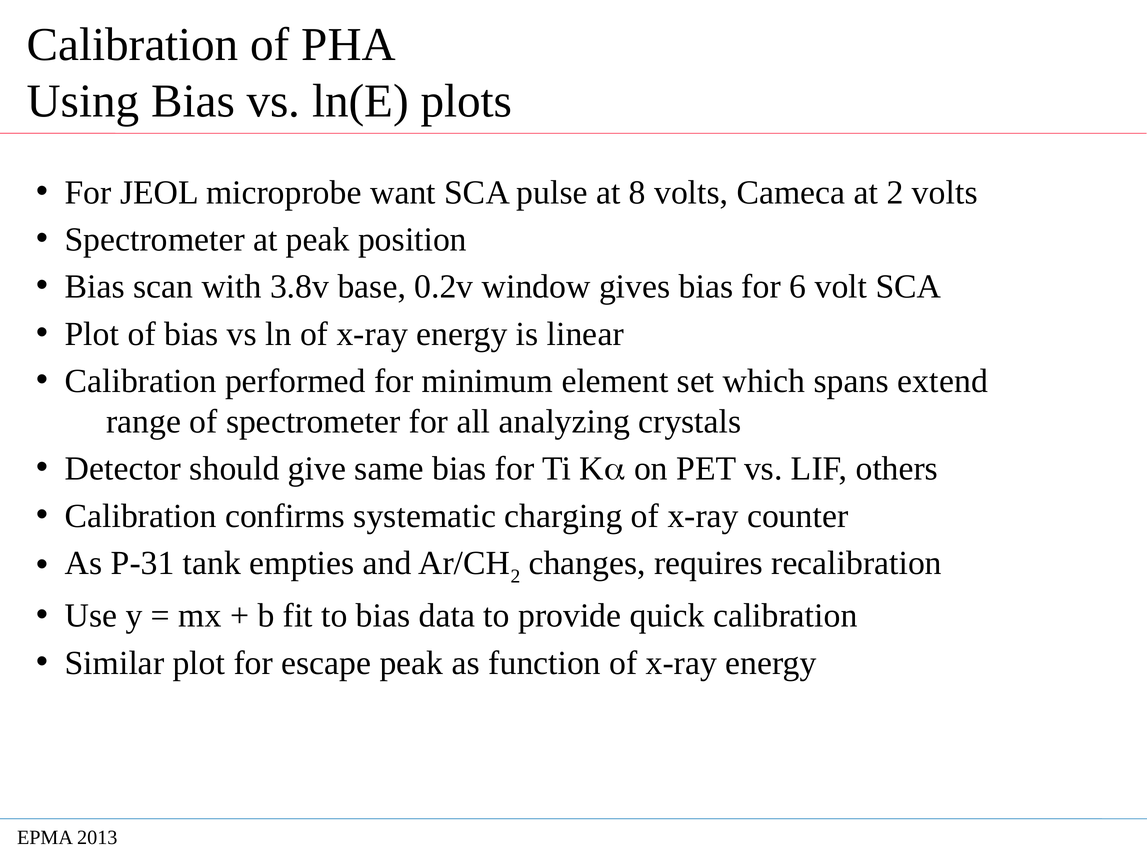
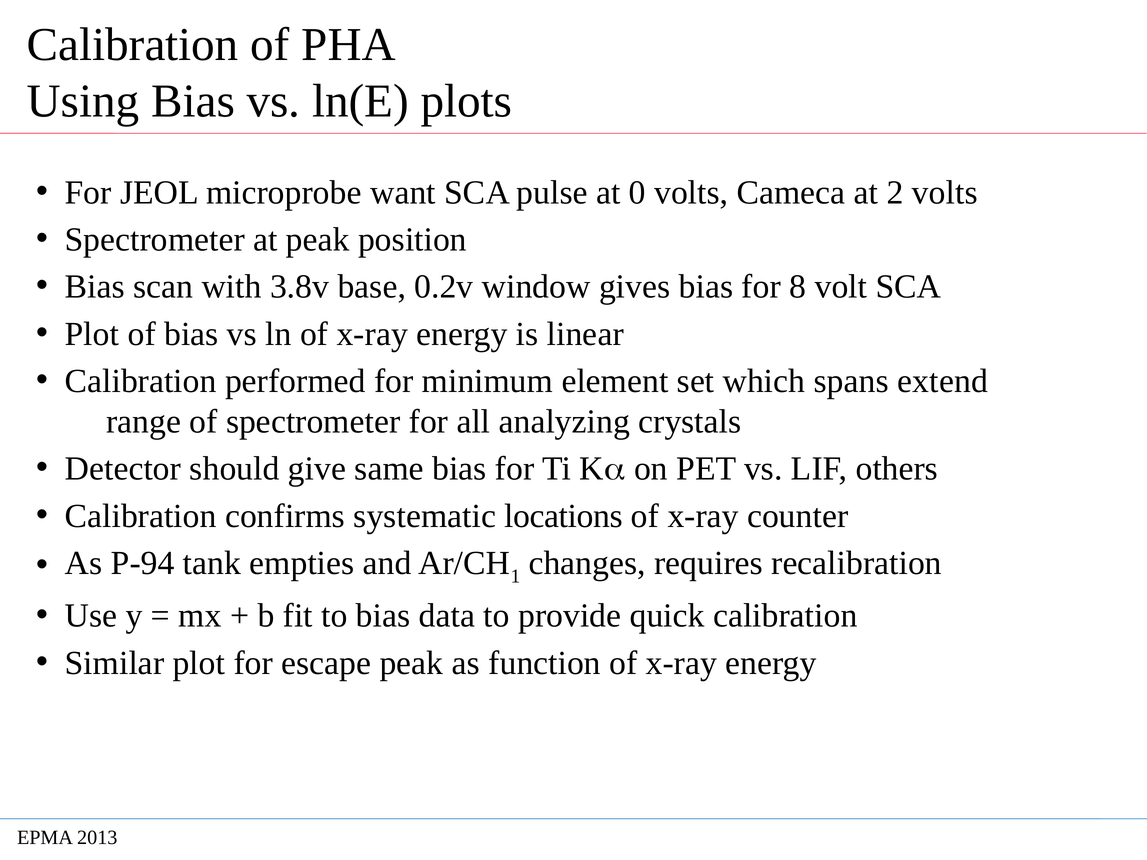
8: 8 -> 0
6: 6 -> 8
charging: charging -> locations
P-31: P-31 -> P-94
2 at (515, 577): 2 -> 1
